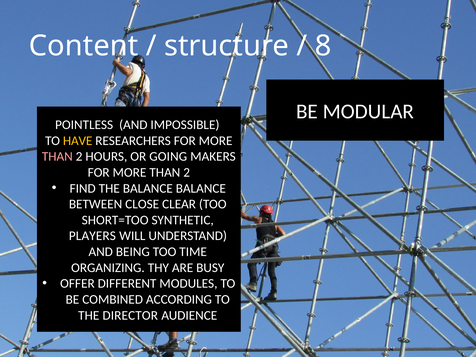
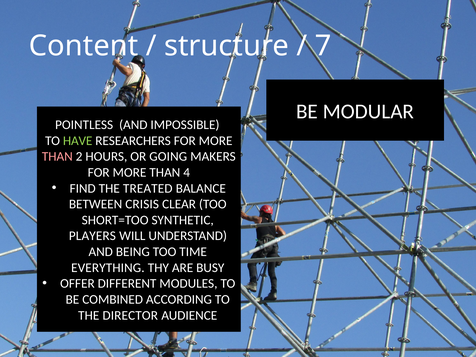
8: 8 -> 7
HAVE colour: yellow -> light green
2 at (187, 172): 2 -> 4
THE BALANCE: BALANCE -> TREATED
CLOSE: CLOSE -> CRISIS
ORGANIZING: ORGANIZING -> EVERYTHING
